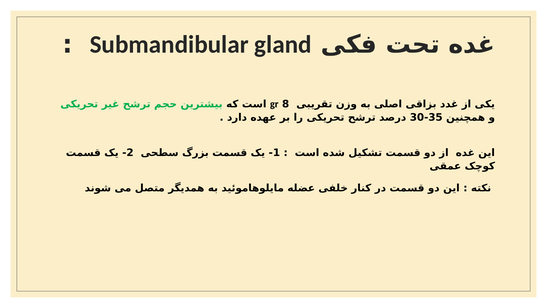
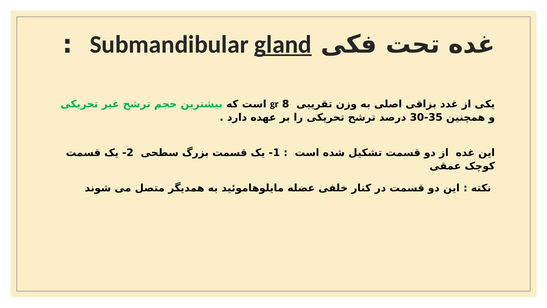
gland underline: none -> present
